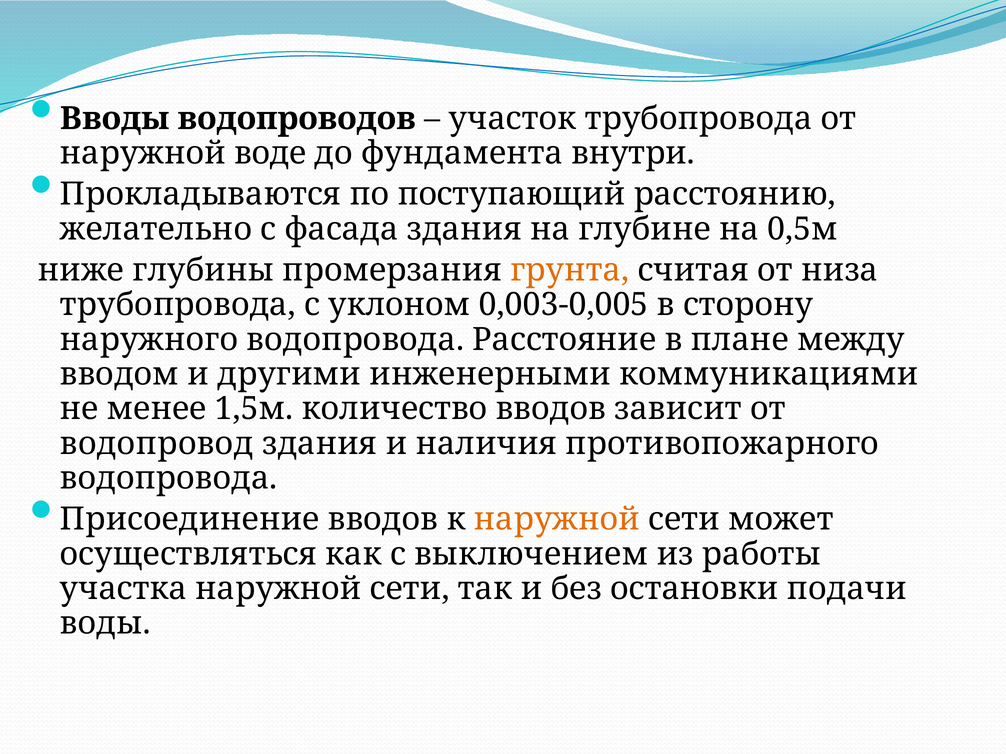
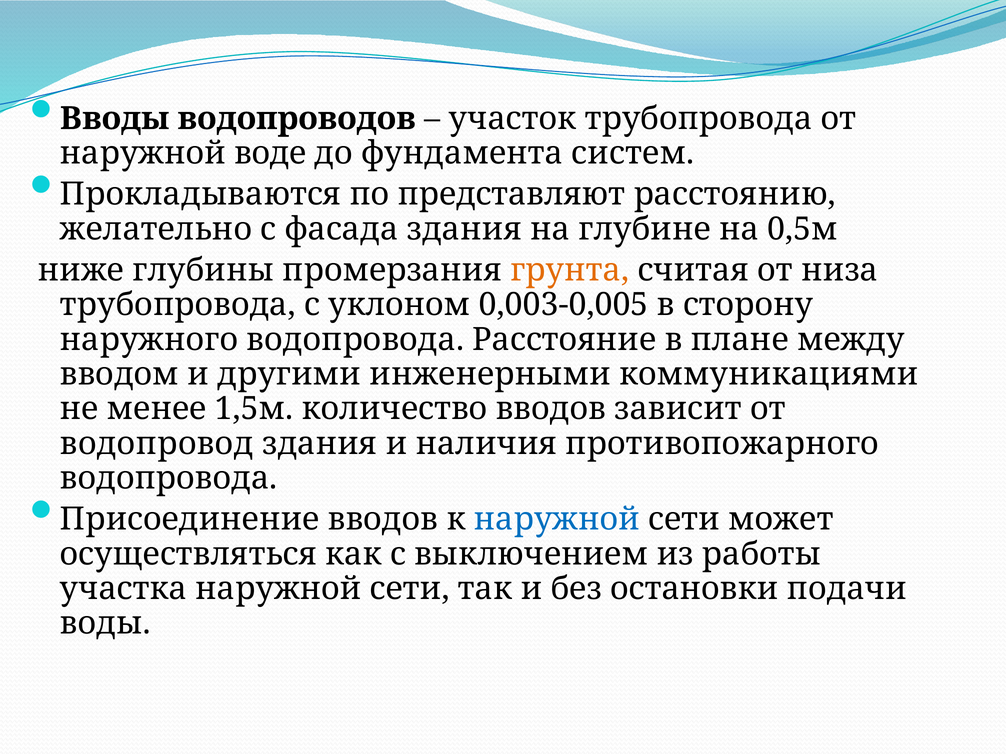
внутри: внутри -> систем
поступающий: поступающий -> представляют
наружной at (557, 520) colour: orange -> blue
